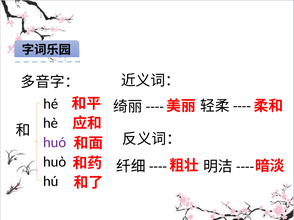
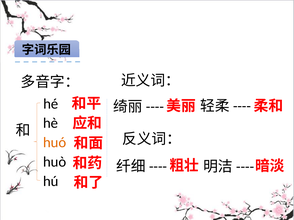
huó colour: purple -> orange
